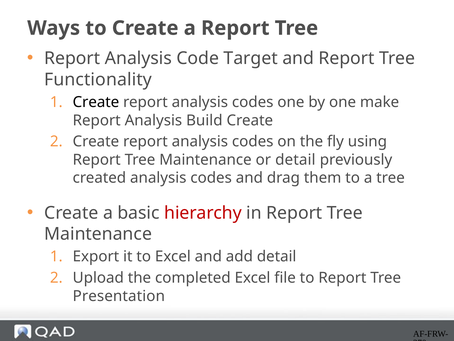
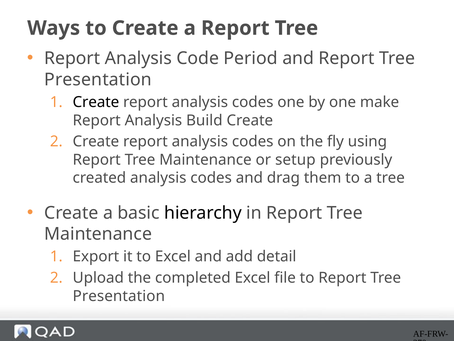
Target: Target -> Period
Functionality at (98, 79): Functionality -> Presentation
or detail: detail -> setup
hierarchy colour: red -> black
